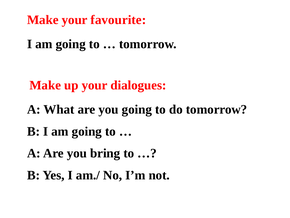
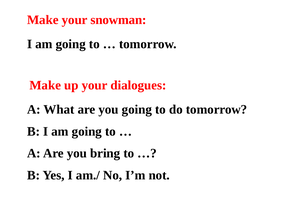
favourite: favourite -> snowman
